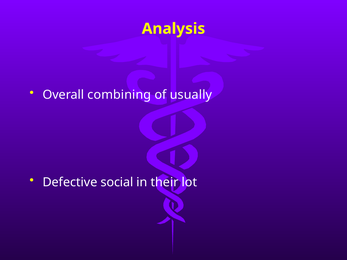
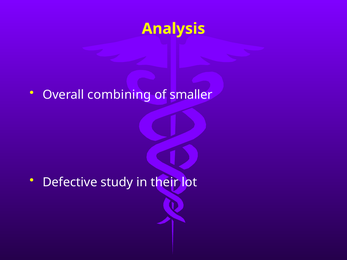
usually: usually -> smaller
social: social -> study
